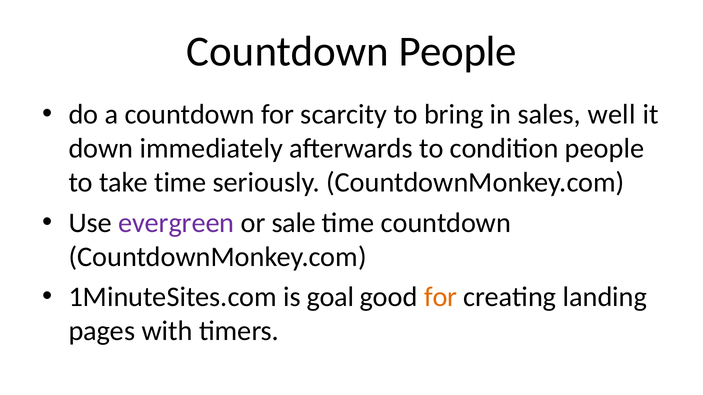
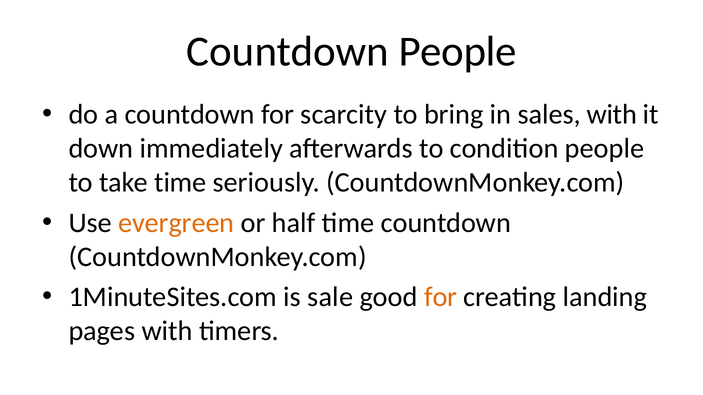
sales well: well -> with
evergreen colour: purple -> orange
sale: sale -> half
goal: goal -> sale
